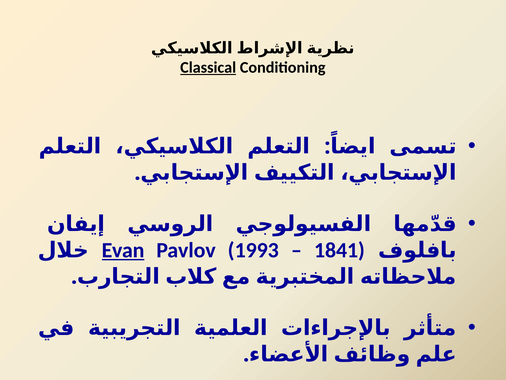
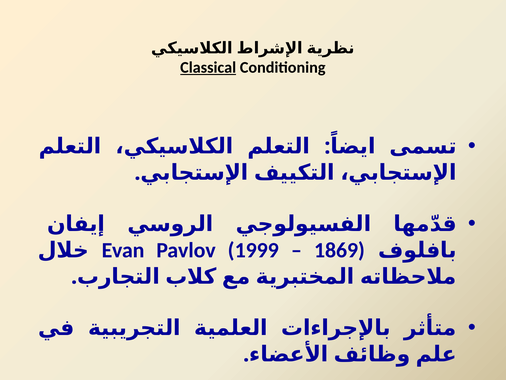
Evan underline: present -> none
1993: 1993 -> 1999
1841: 1841 -> 1869
